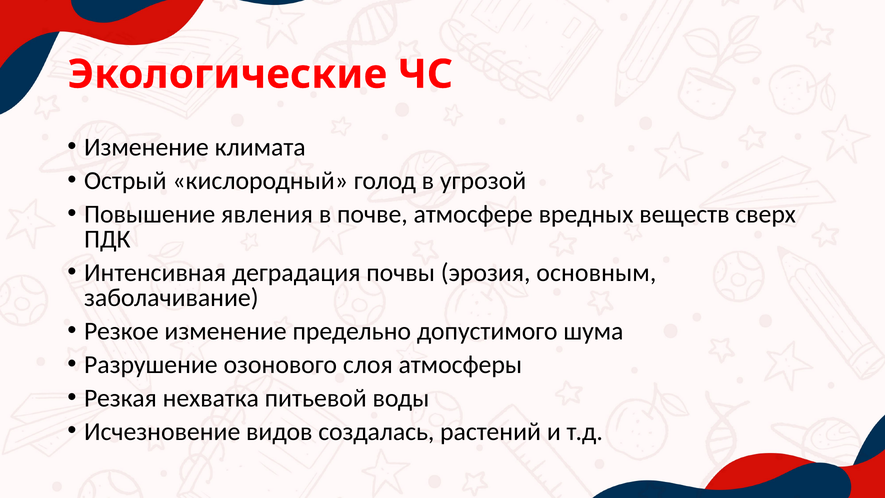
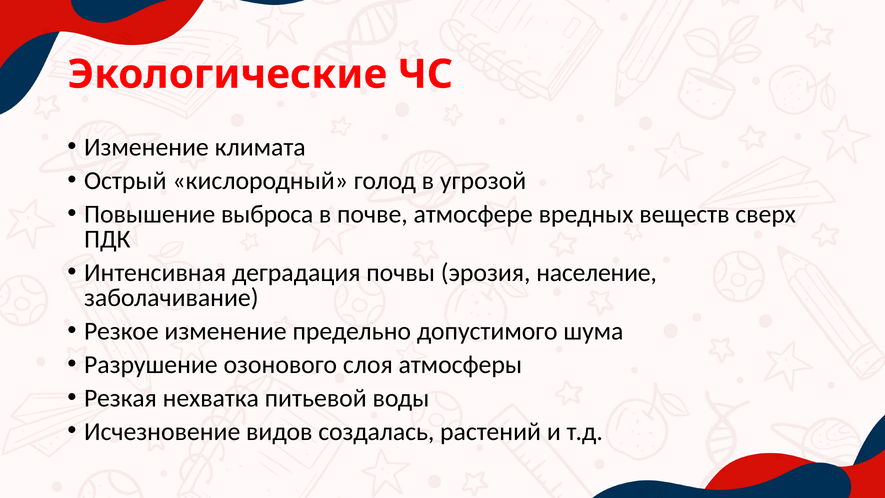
явления: явления -> выброса
основным: основным -> население
